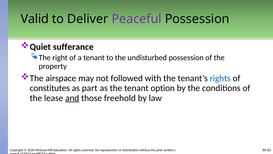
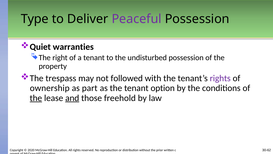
Valid: Valid -> Type
sufferance: sufferance -> warranties
airspace: airspace -> trespass
rights at (220, 78) colour: blue -> purple
constitutes: constitutes -> ownership
the at (36, 98) underline: none -> present
